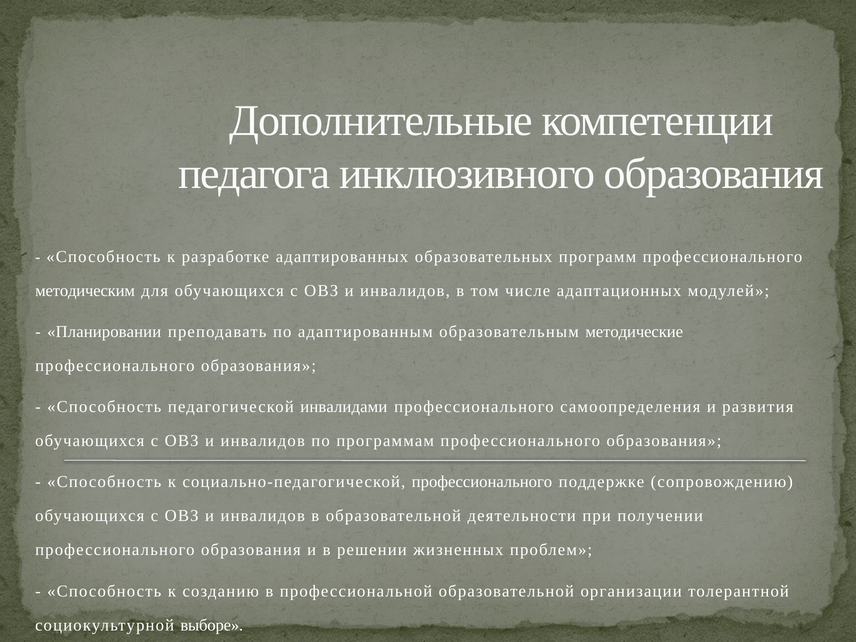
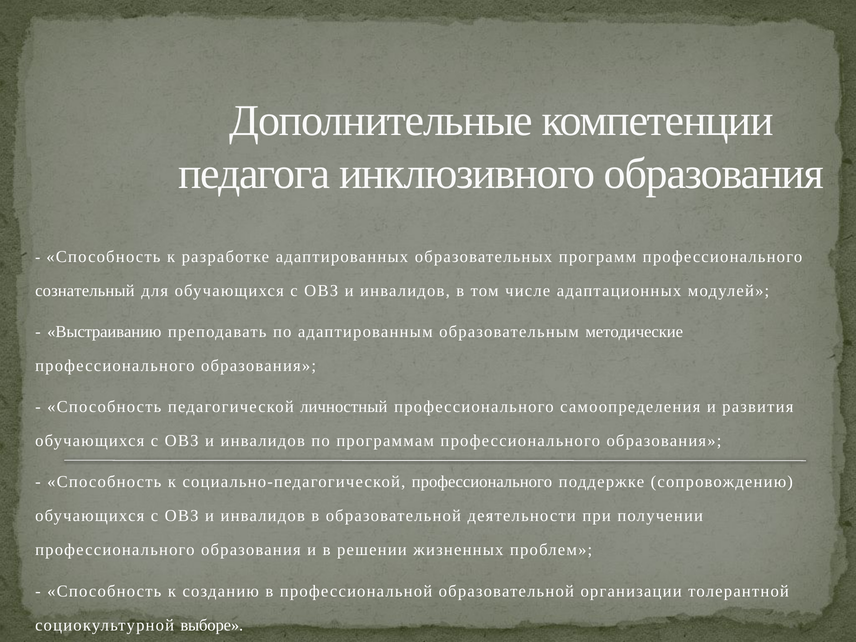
методическим: методическим -> сознательный
Планировании: Планировании -> Выстраиванию
инвалидами: инвалидами -> личностный
